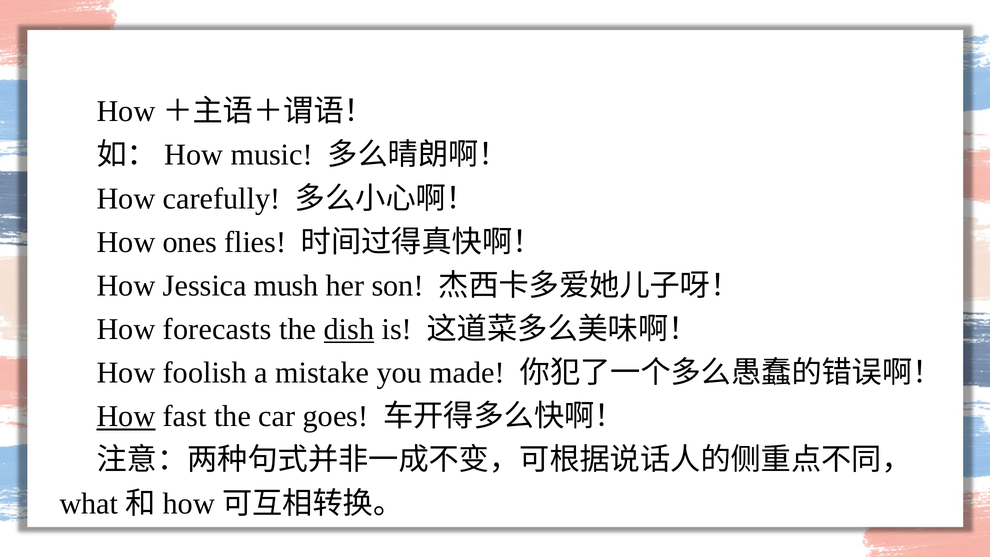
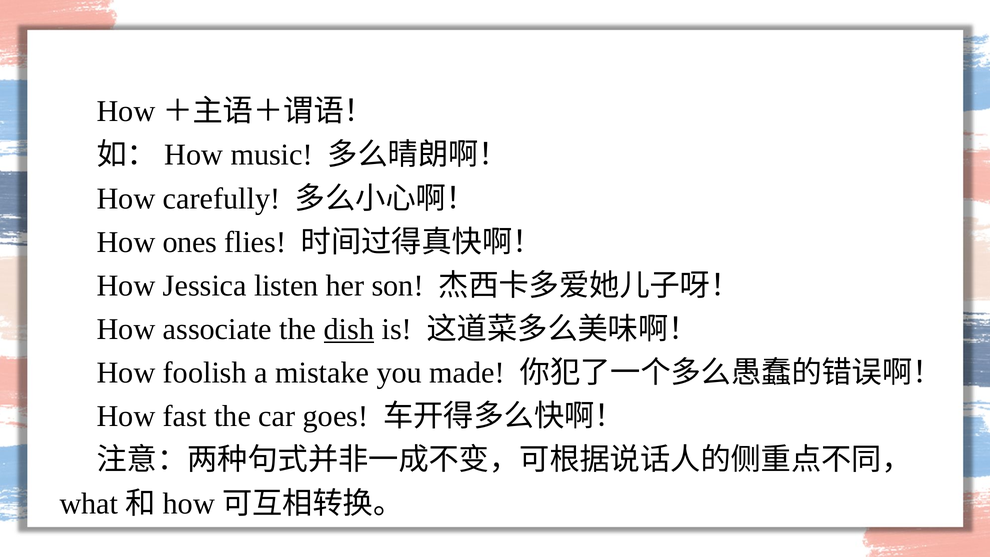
mush: mush -> listen
forecasts: forecasts -> associate
How at (126, 416) underline: present -> none
